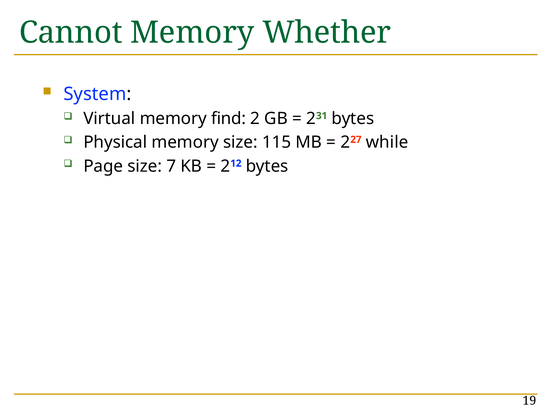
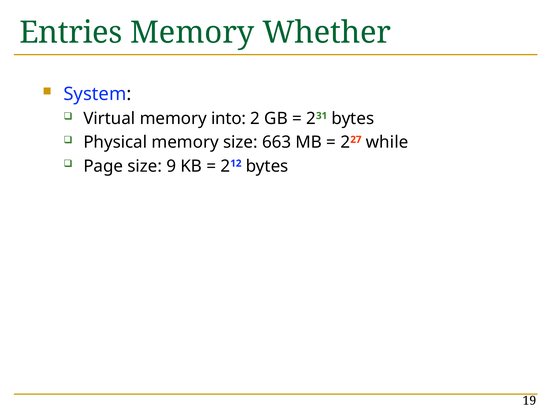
Cannot: Cannot -> Entries
find: find -> into
115: 115 -> 663
7: 7 -> 9
